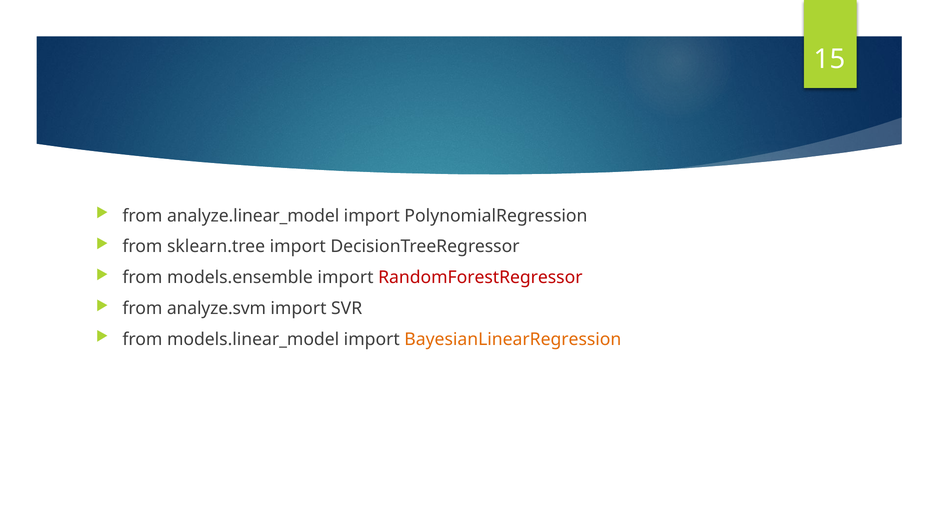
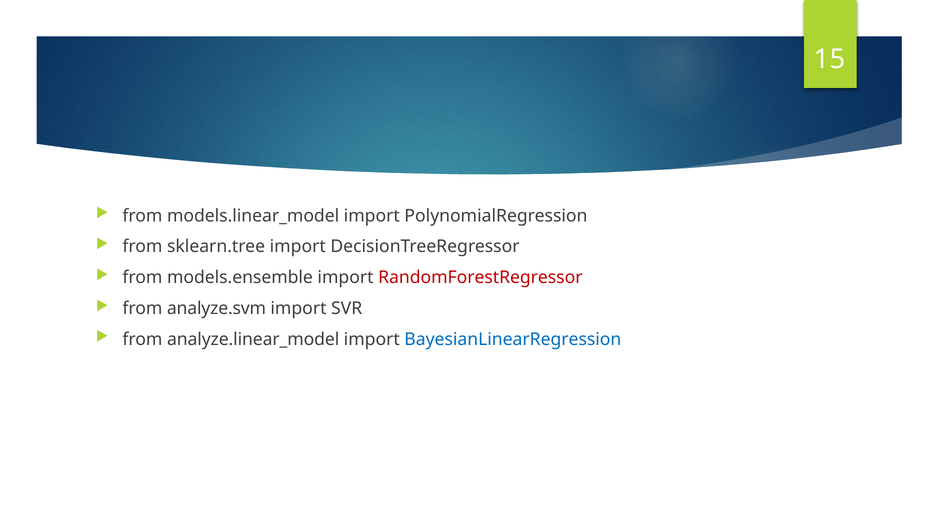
analyze.linear_model: analyze.linear_model -> models.linear_model
models.linear_model: models.linear_model -> analyze.linear_model
BayesianLinearRegression colour: orange -> blue
